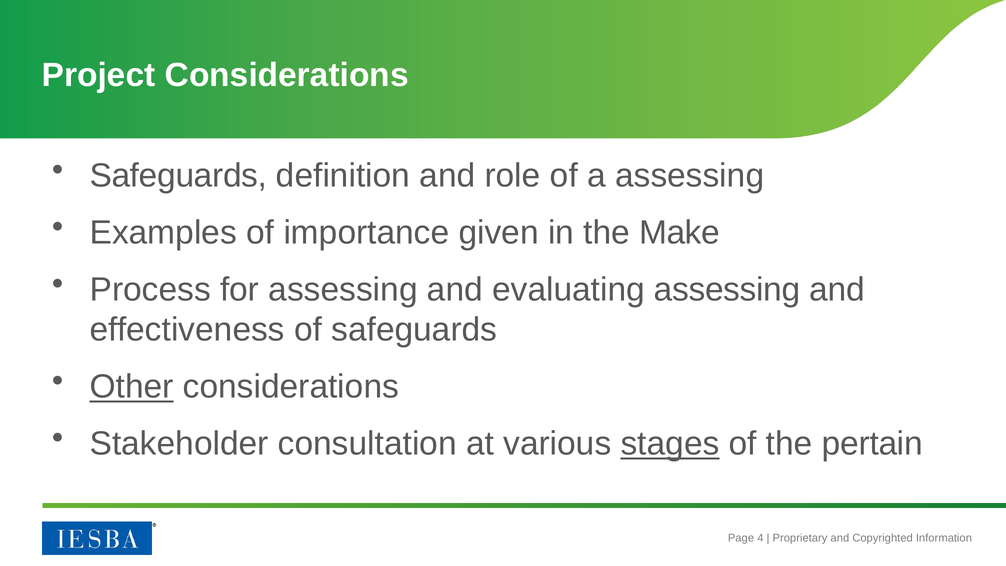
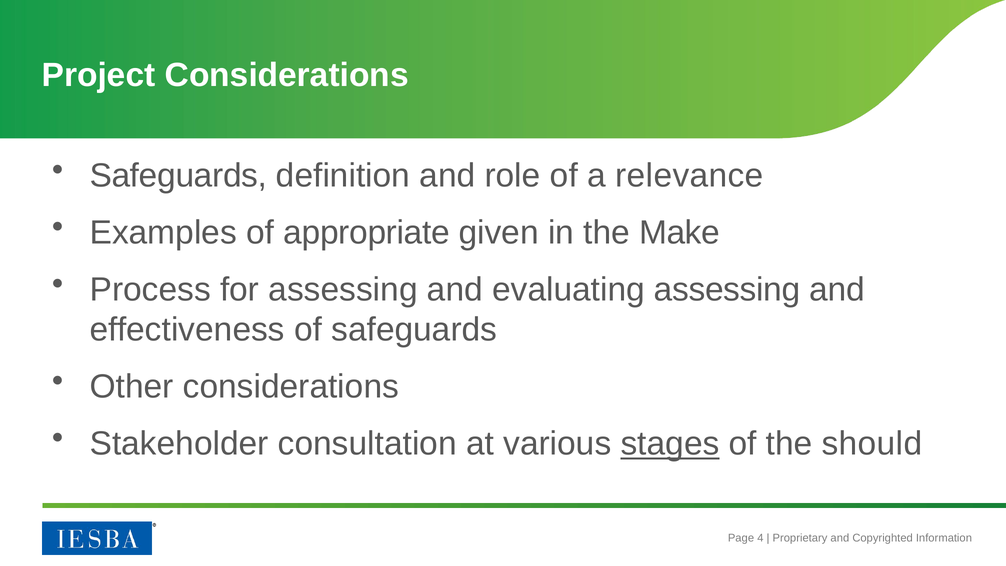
a assessing: assessing -> relevance
importance: importance -> appropriate
Other underline: present -> none
pertain: pertain -> should
